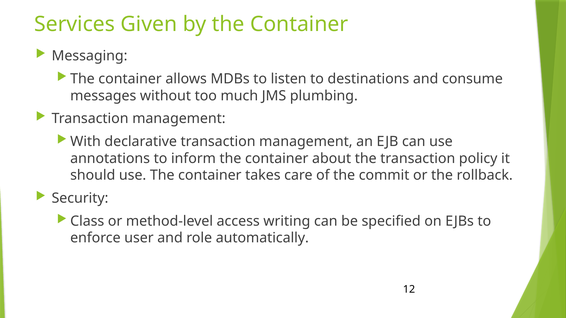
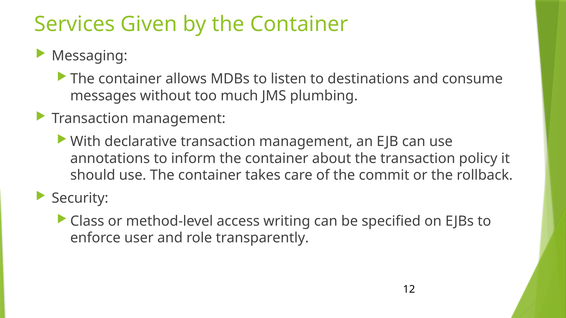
automatically: automatically -> transparently
